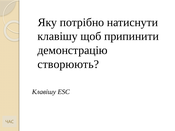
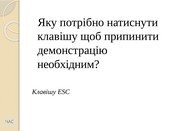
створюють: створюють -> необхідним
